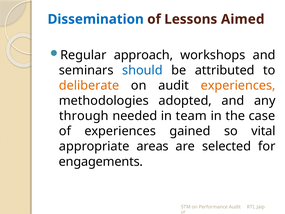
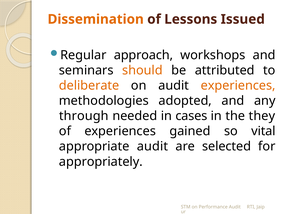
Dissemination colour: blue -> orange
Aimed: Aimed -> Issued
should colour: blue -> orange
team: team -> cases
case: case -> they
appropriate areas: areas -> audit
engagements: engagements -> appropriately
